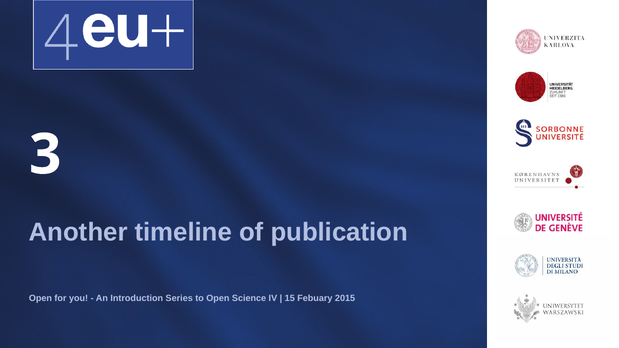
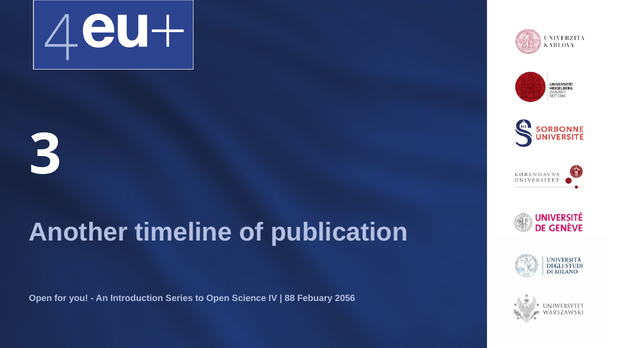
15: 15 -> 88
2015: 2015 -> 2056
